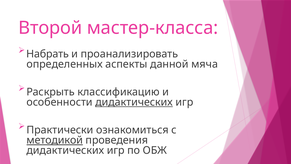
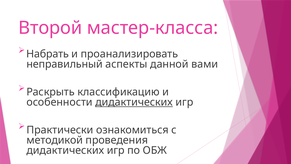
определенных: определенных -> неправильный
мяча: мяча -> вами
методикой underline: present -> none
